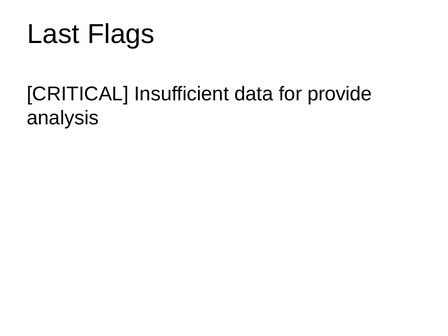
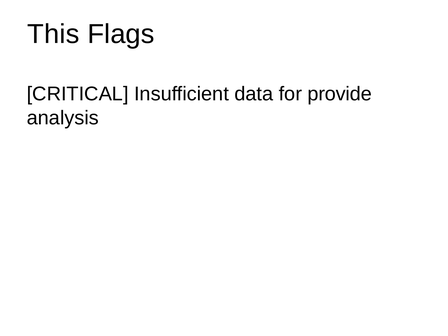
Last: Last -> This
